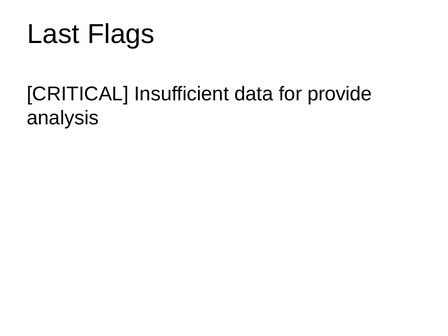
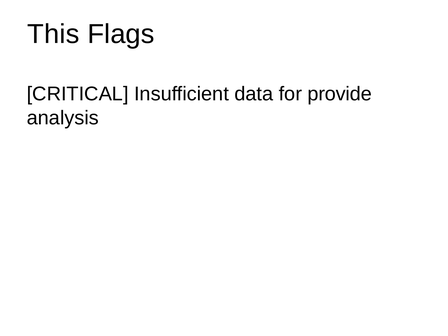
Last: Last -> This
